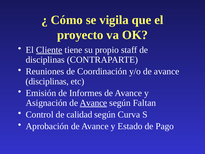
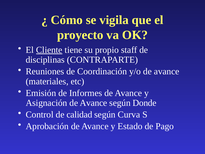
disciplinas at (47, 81): disciplinas -> materiales
Avance at (93, 103) underline: present -> none
Faltan: Faltan -> Donde
